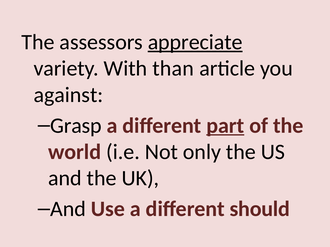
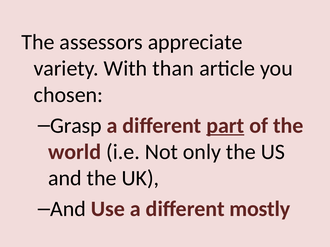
appreciate underline: present -> none
against: against -> chosen
should: should -> mostly
